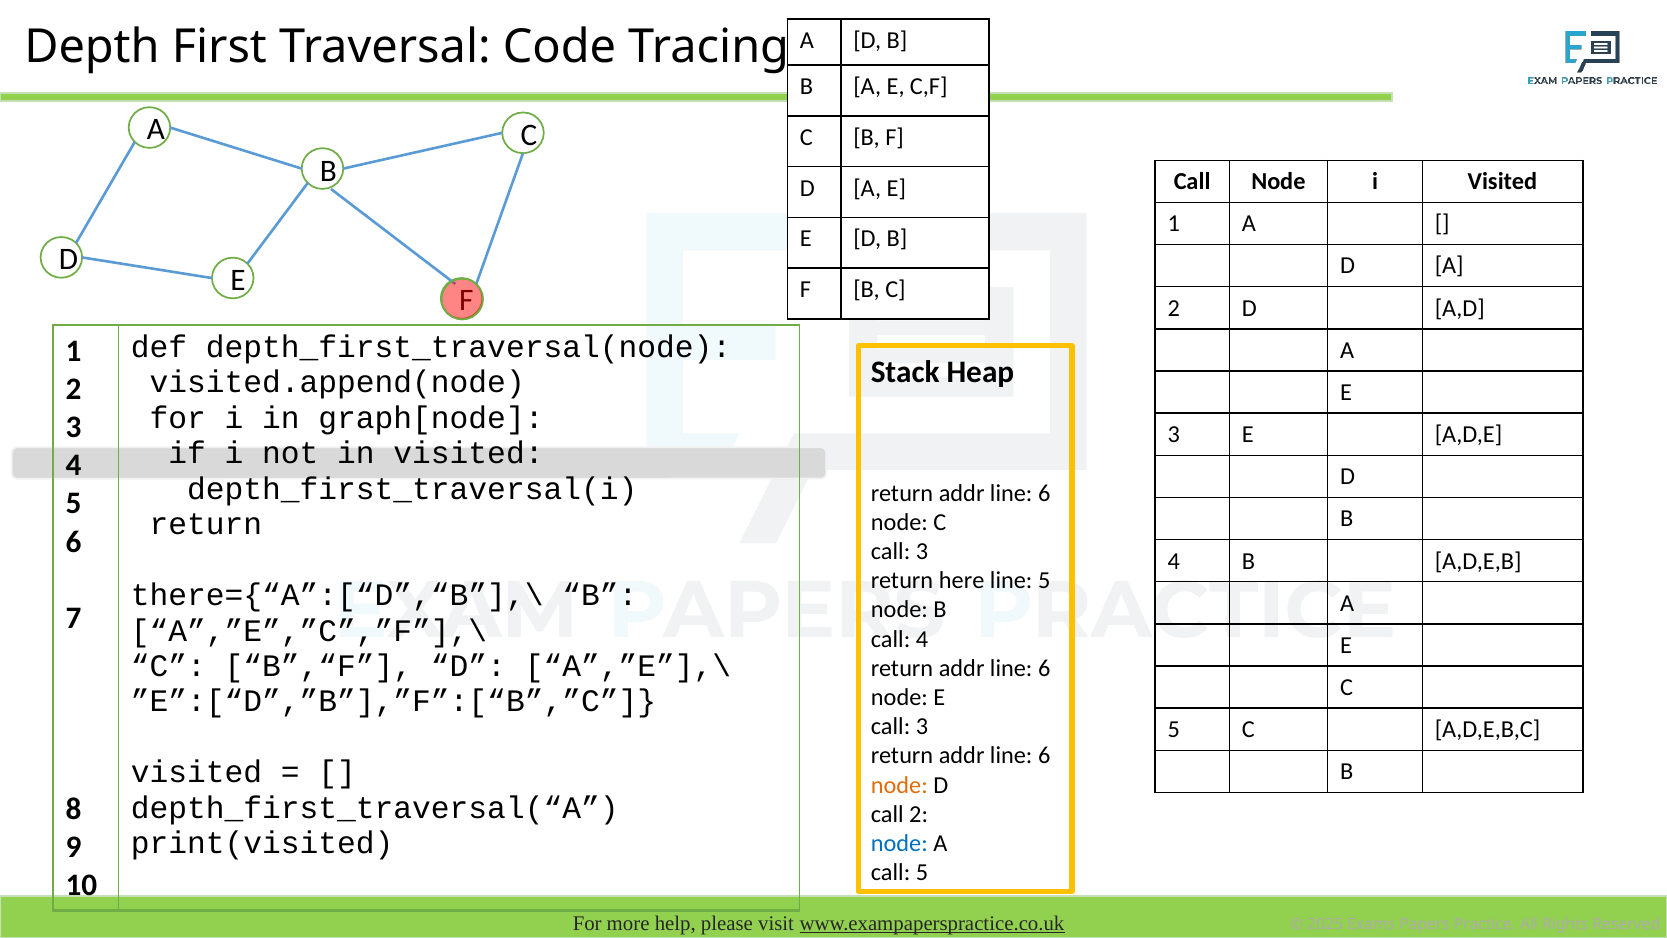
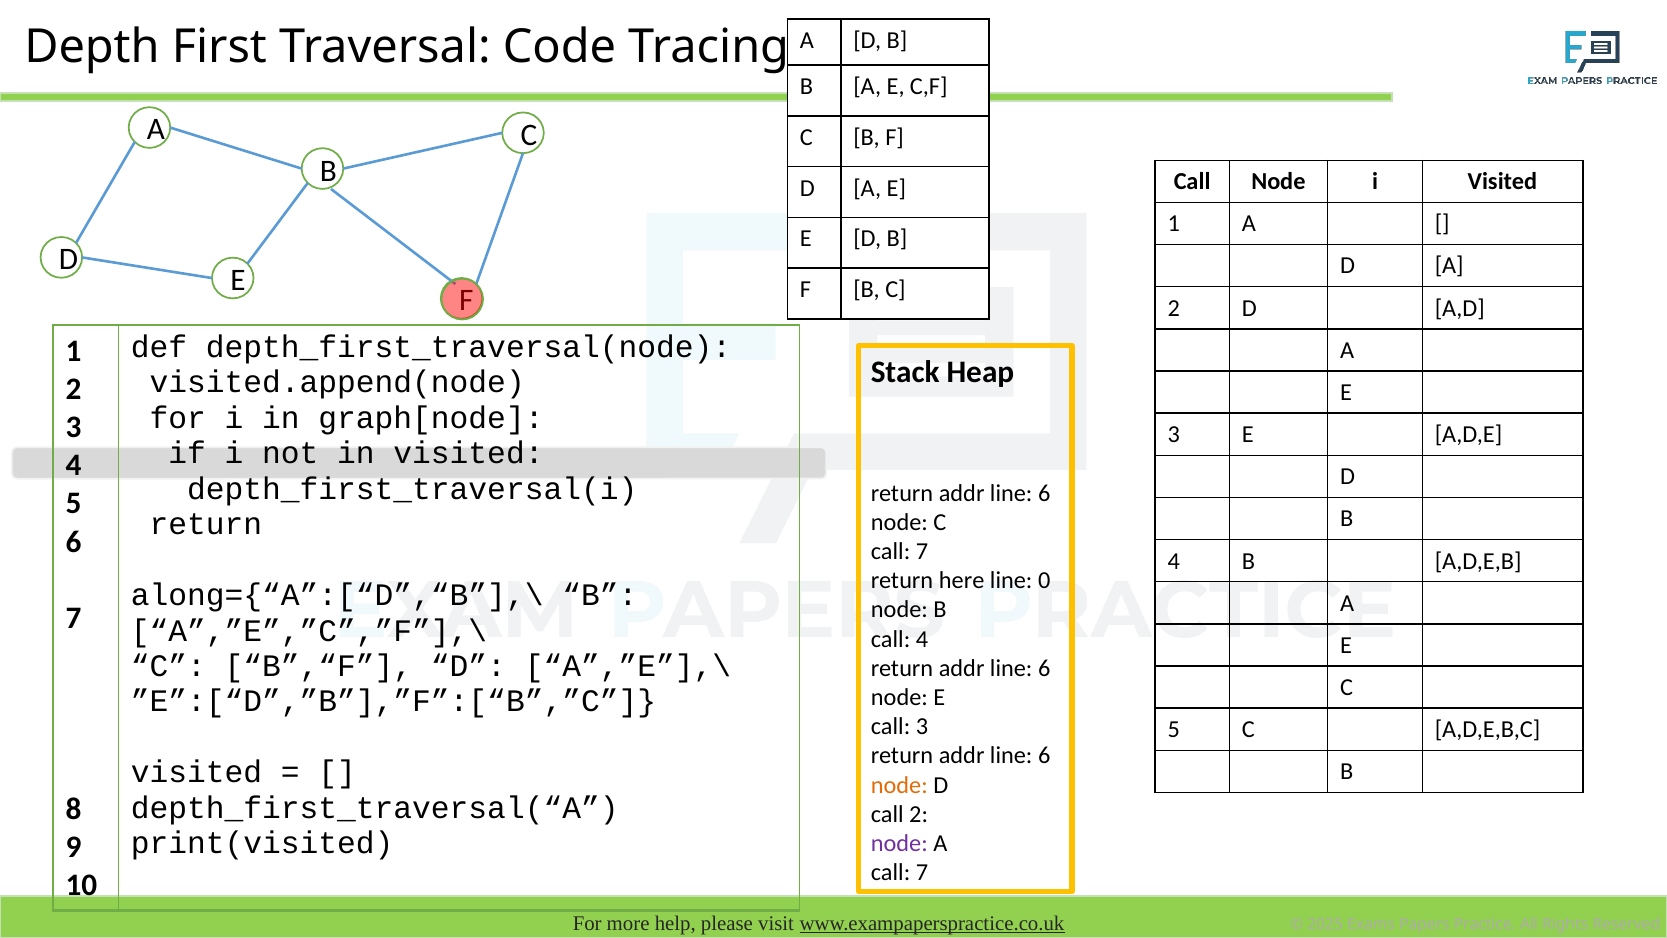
3 at (922, 551): 3 -> 7
line 5: 5 -> 0
there={“A”:[“D”,“B”],\: there={“A”:[“D”,“B”],\ -> along={“A”:[“D”,“B”],\
node at (899, 843) colour: blue -> purple
5 at (922, 872): 5 -> 7
